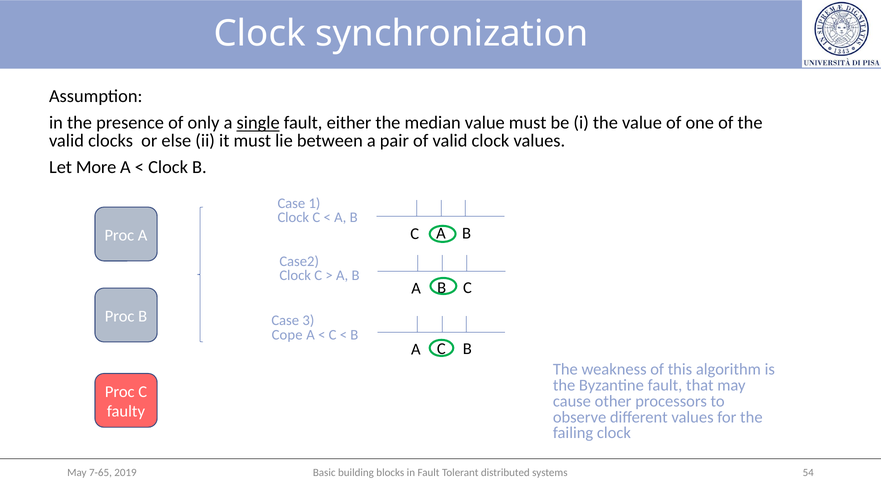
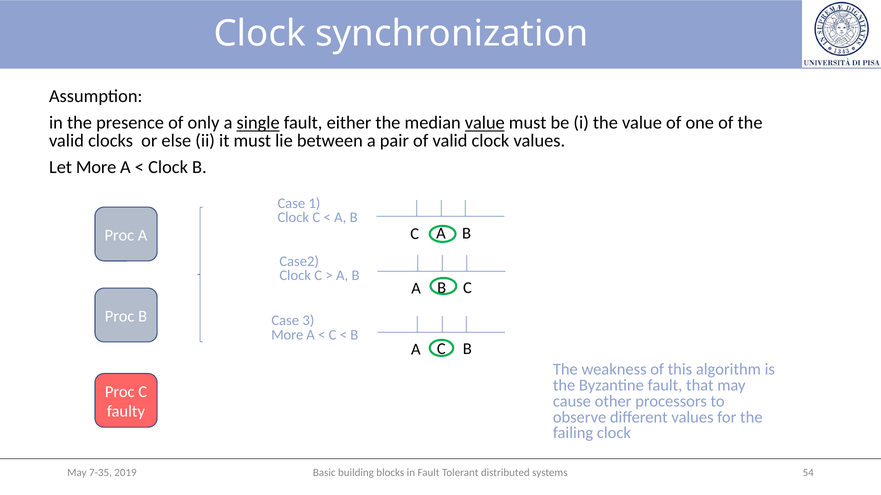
value at (485, 123) underline: none -> present
Cope at (287, 335): Cope -> More
7-65: 7-65 -> 7-35
